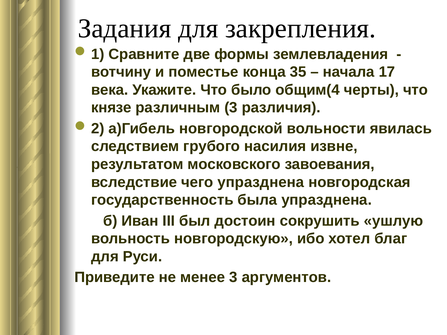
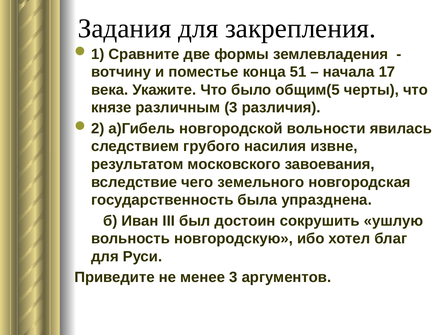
35: 35 -> 51
общим(4: общим(4 -> общим(5
чего упразднена: упразднена -> земельного
